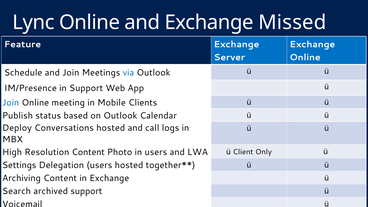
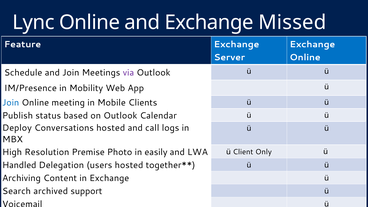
via colour: blue -> purple
in Support: Support -> Mobility
Resolution Content: Content -> Premise
in users: users -> easily
Settings: Settings -> Handled
